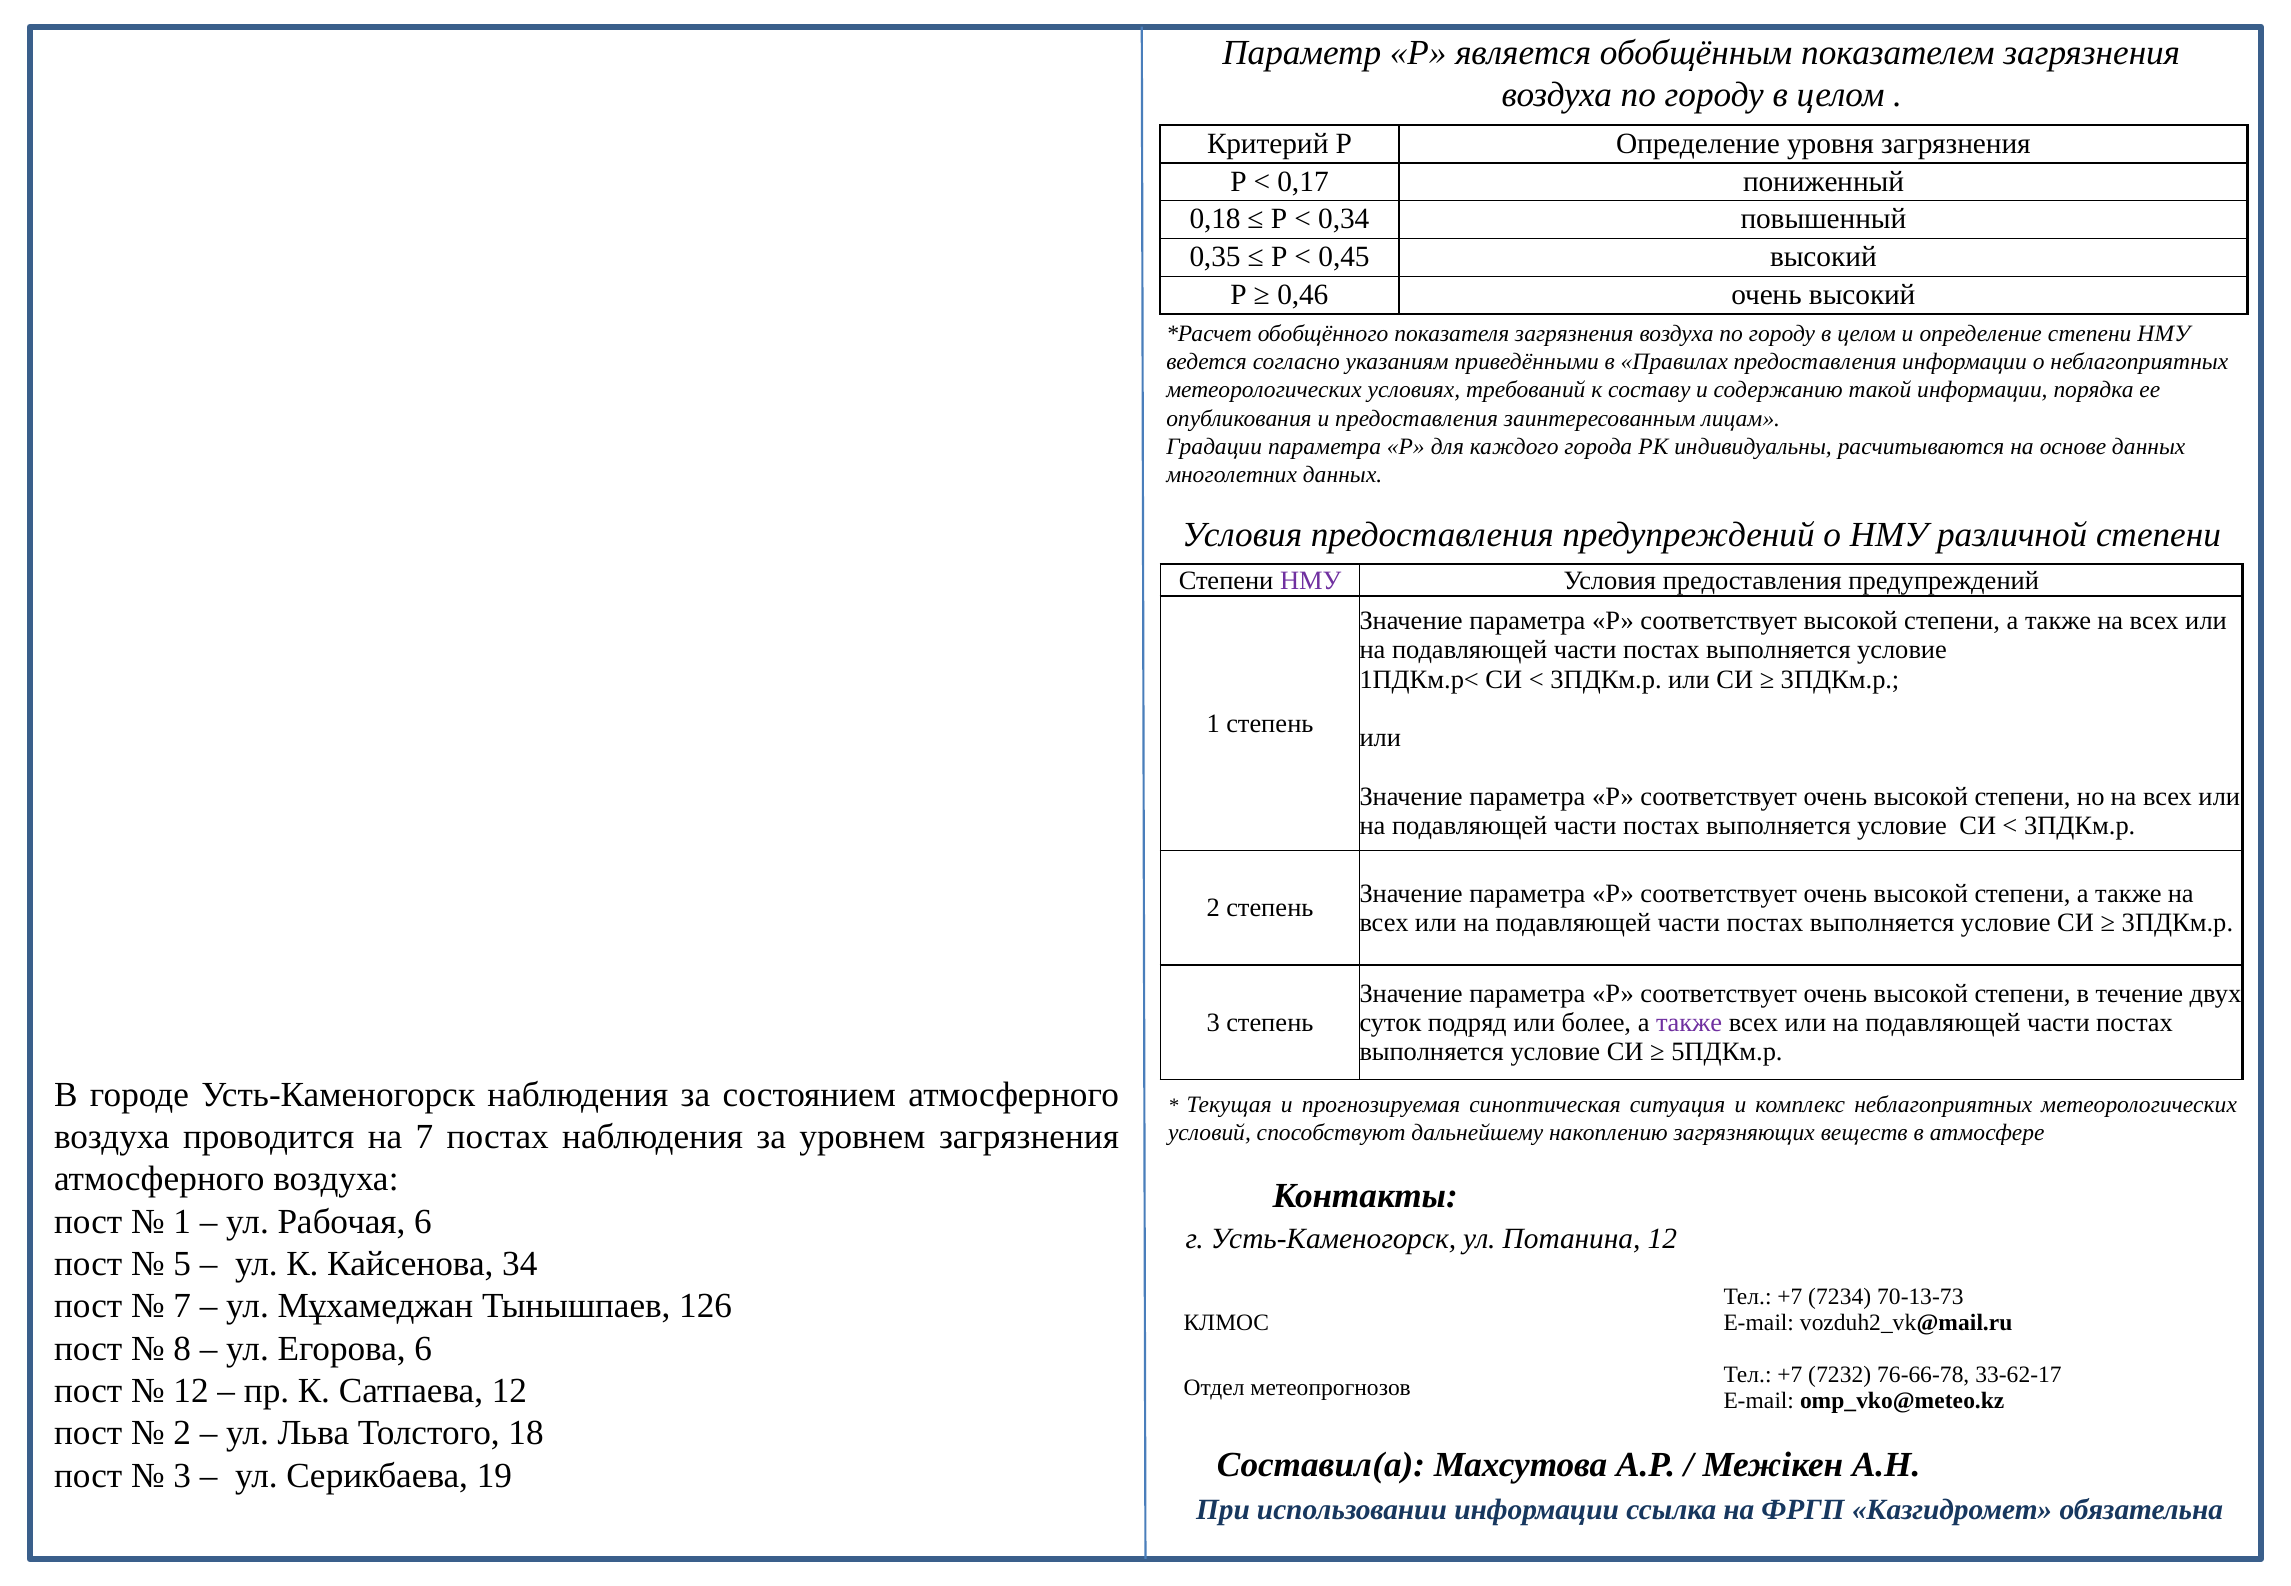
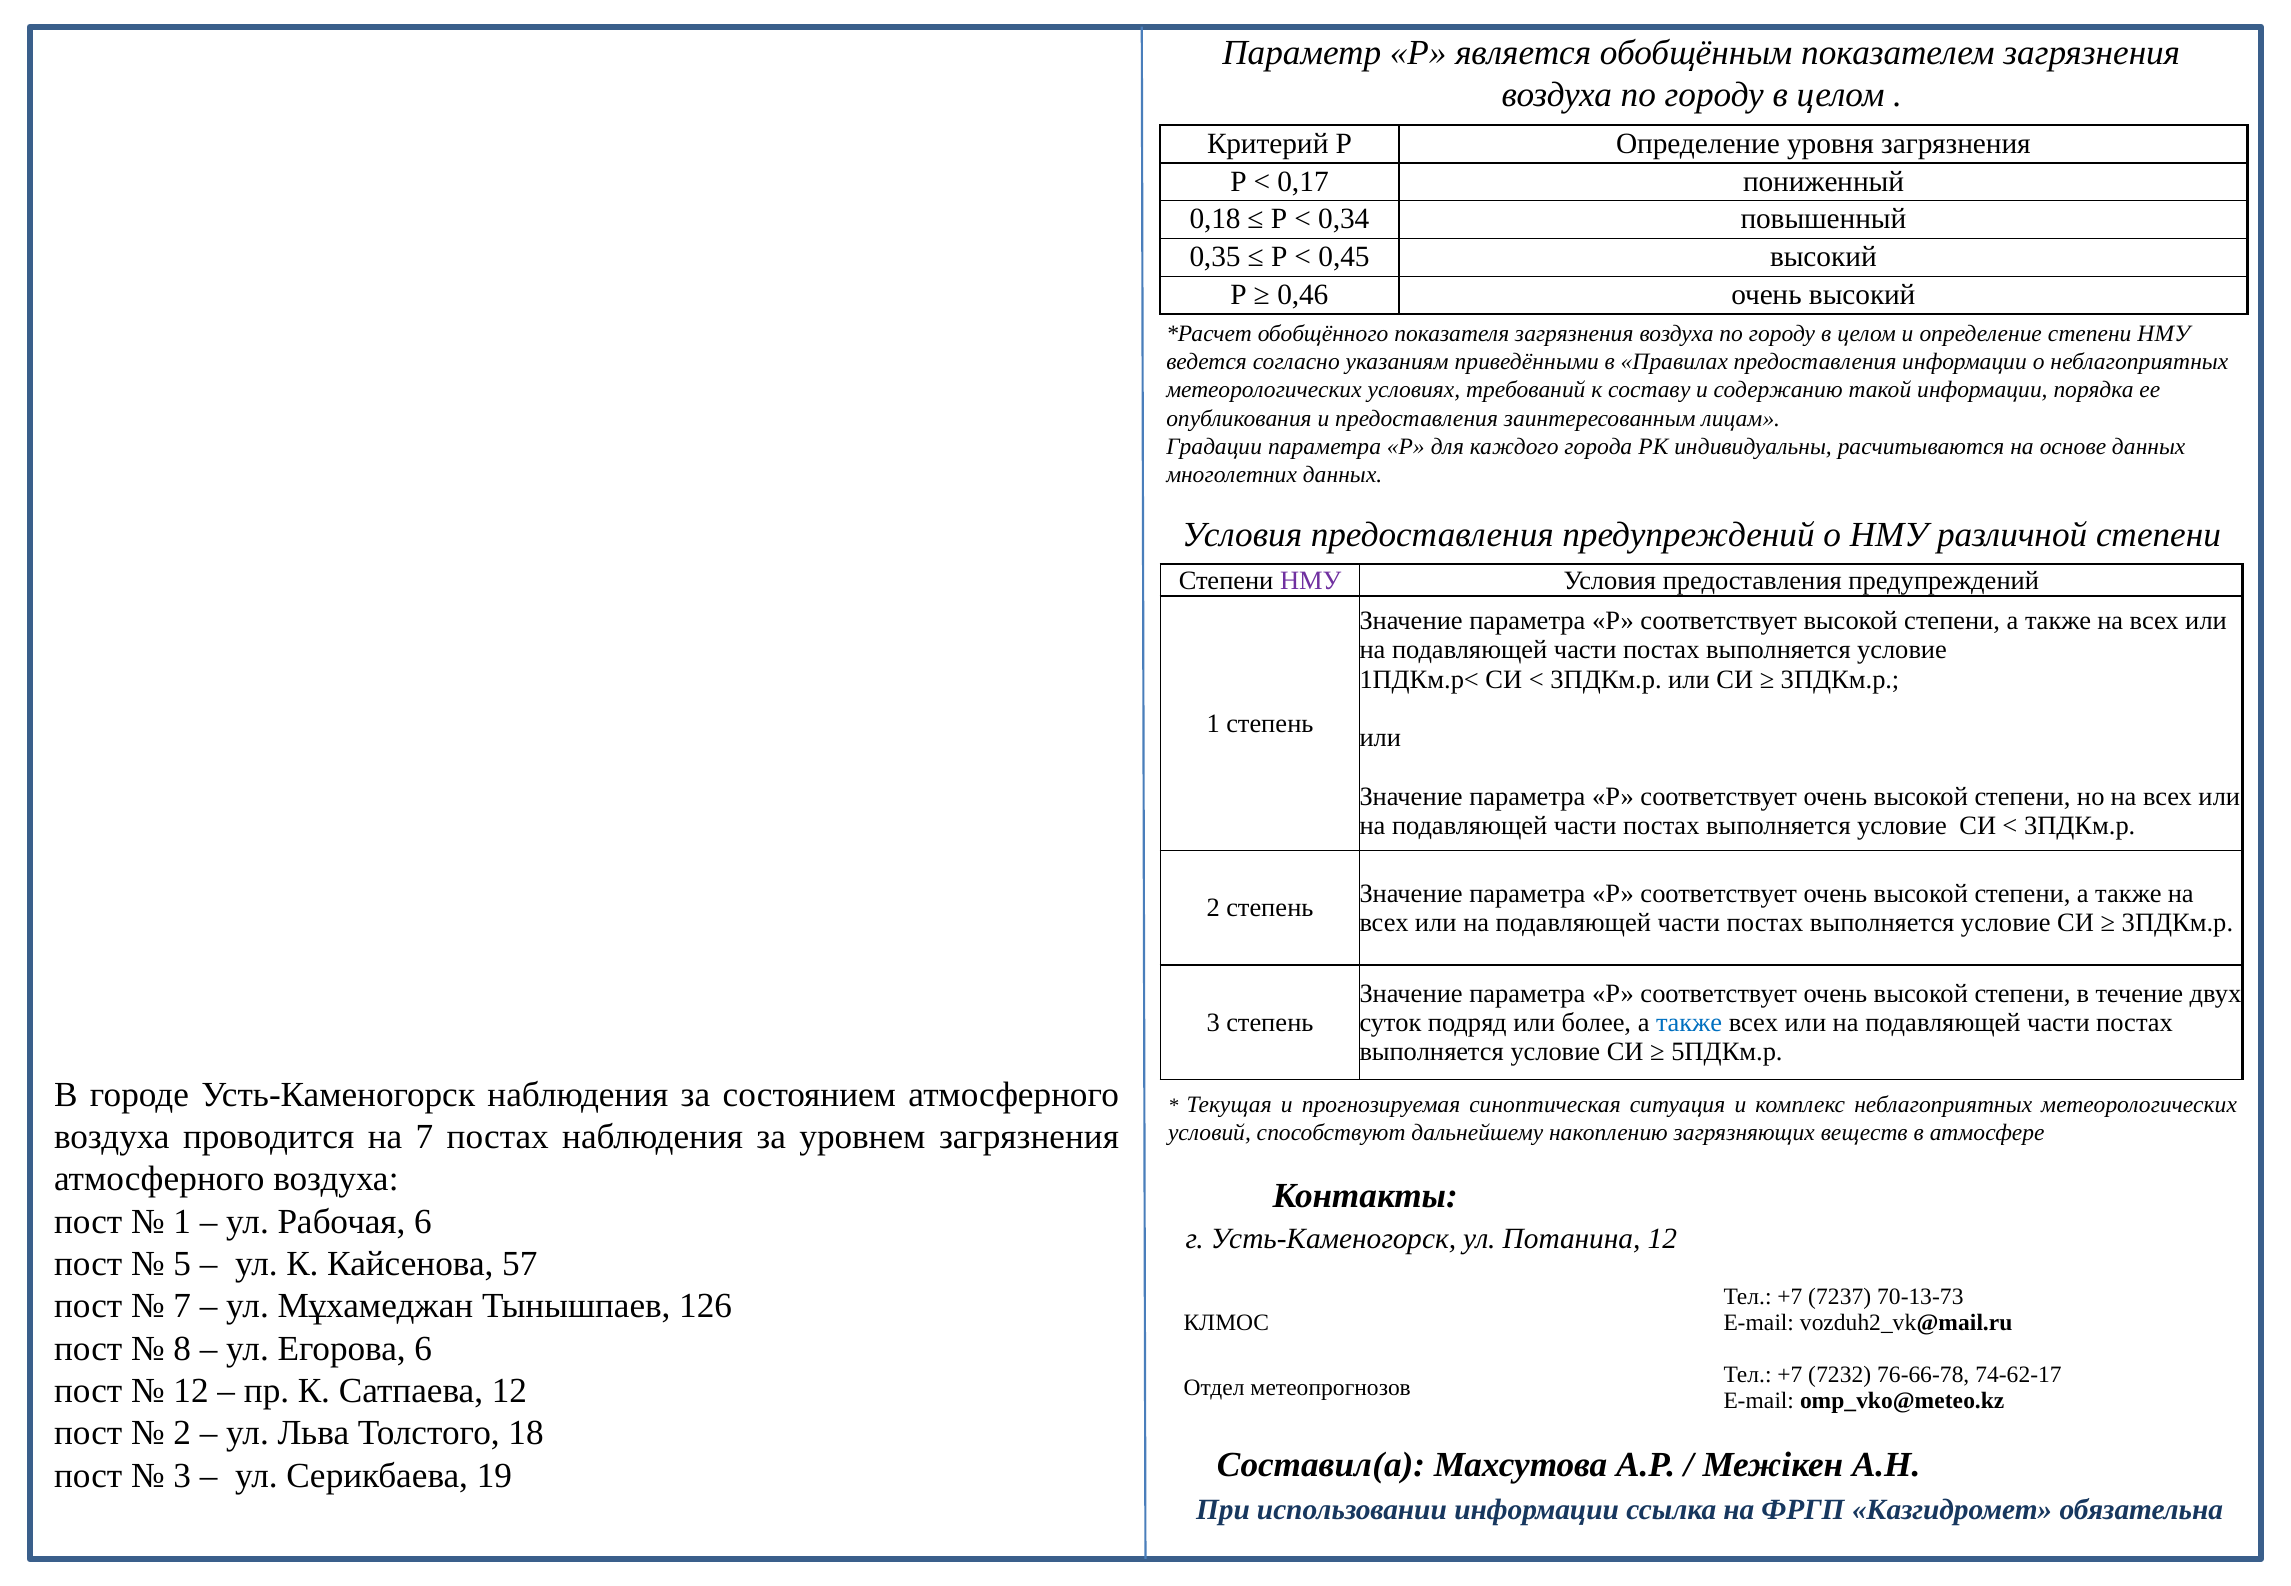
также at (1689, 1023) colour: purple -> blue
34: 34 -> 57
7234: 7234 -> 7237
33-62-17: 33-62-17 -> 74-62-17
